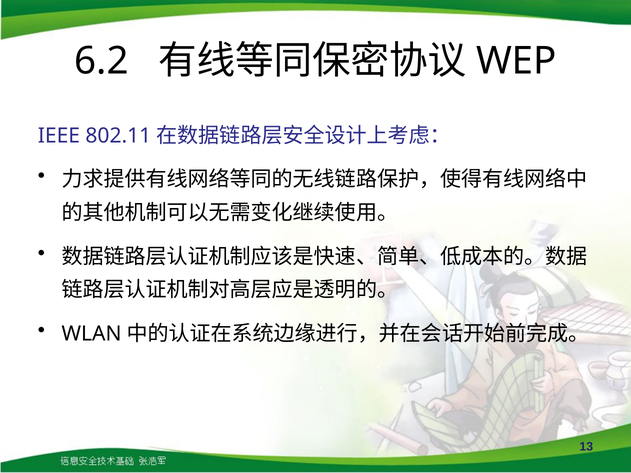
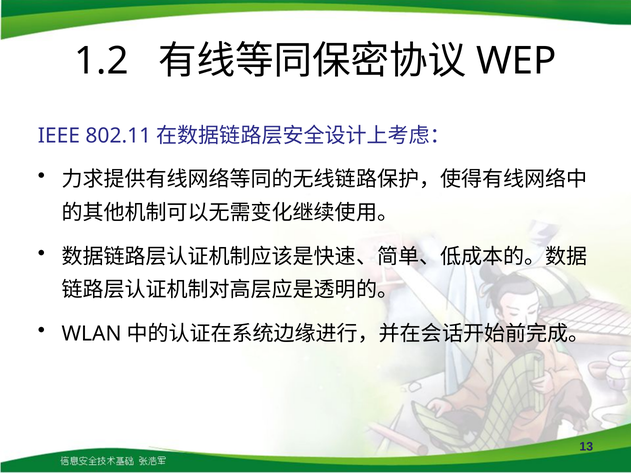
6.2: 6.2 -> 1.2
